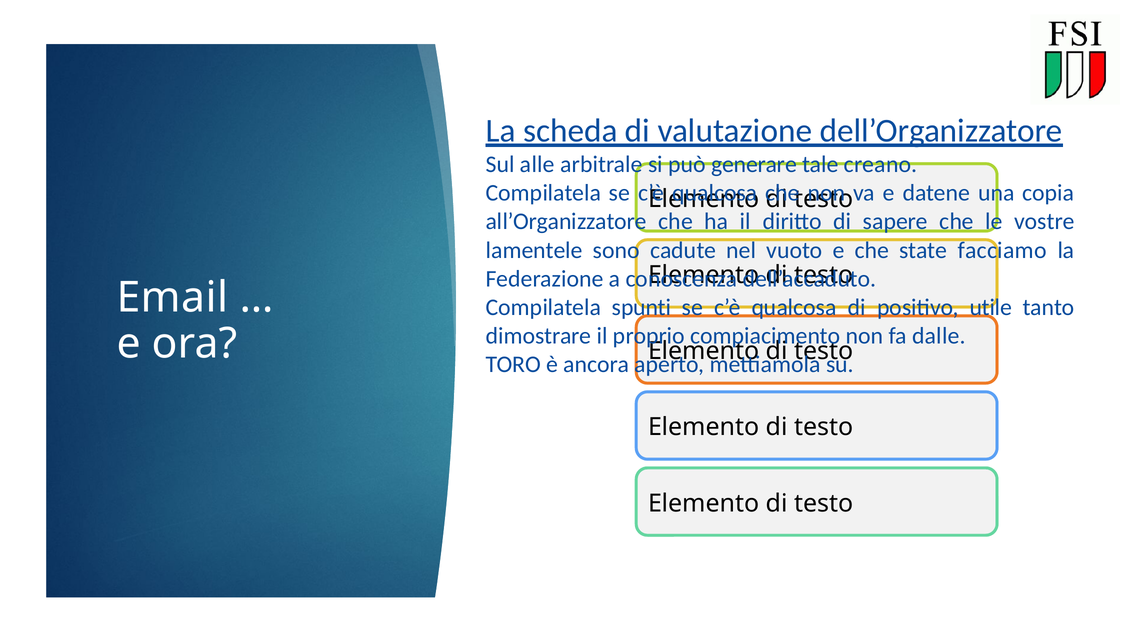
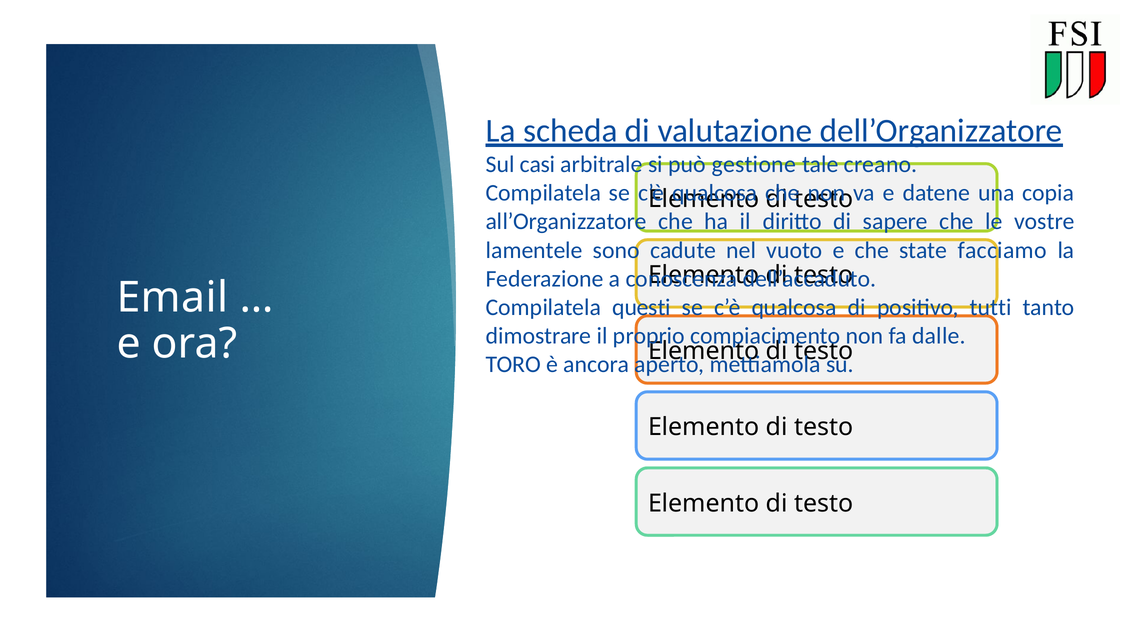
alle: alle -> casi
generare: generare -> gestione
spunti: spunti -> questi
utile: utile -> tutti
